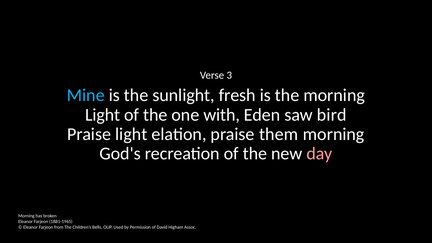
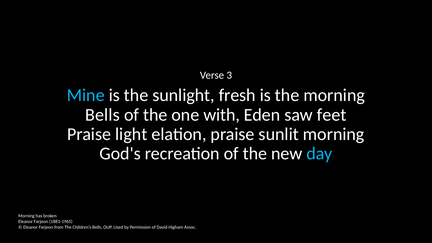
Light at (103, 115): Light -> Bells
bird: bird -> feet
them: them -> sunlit
day colour: pink -> light blue
